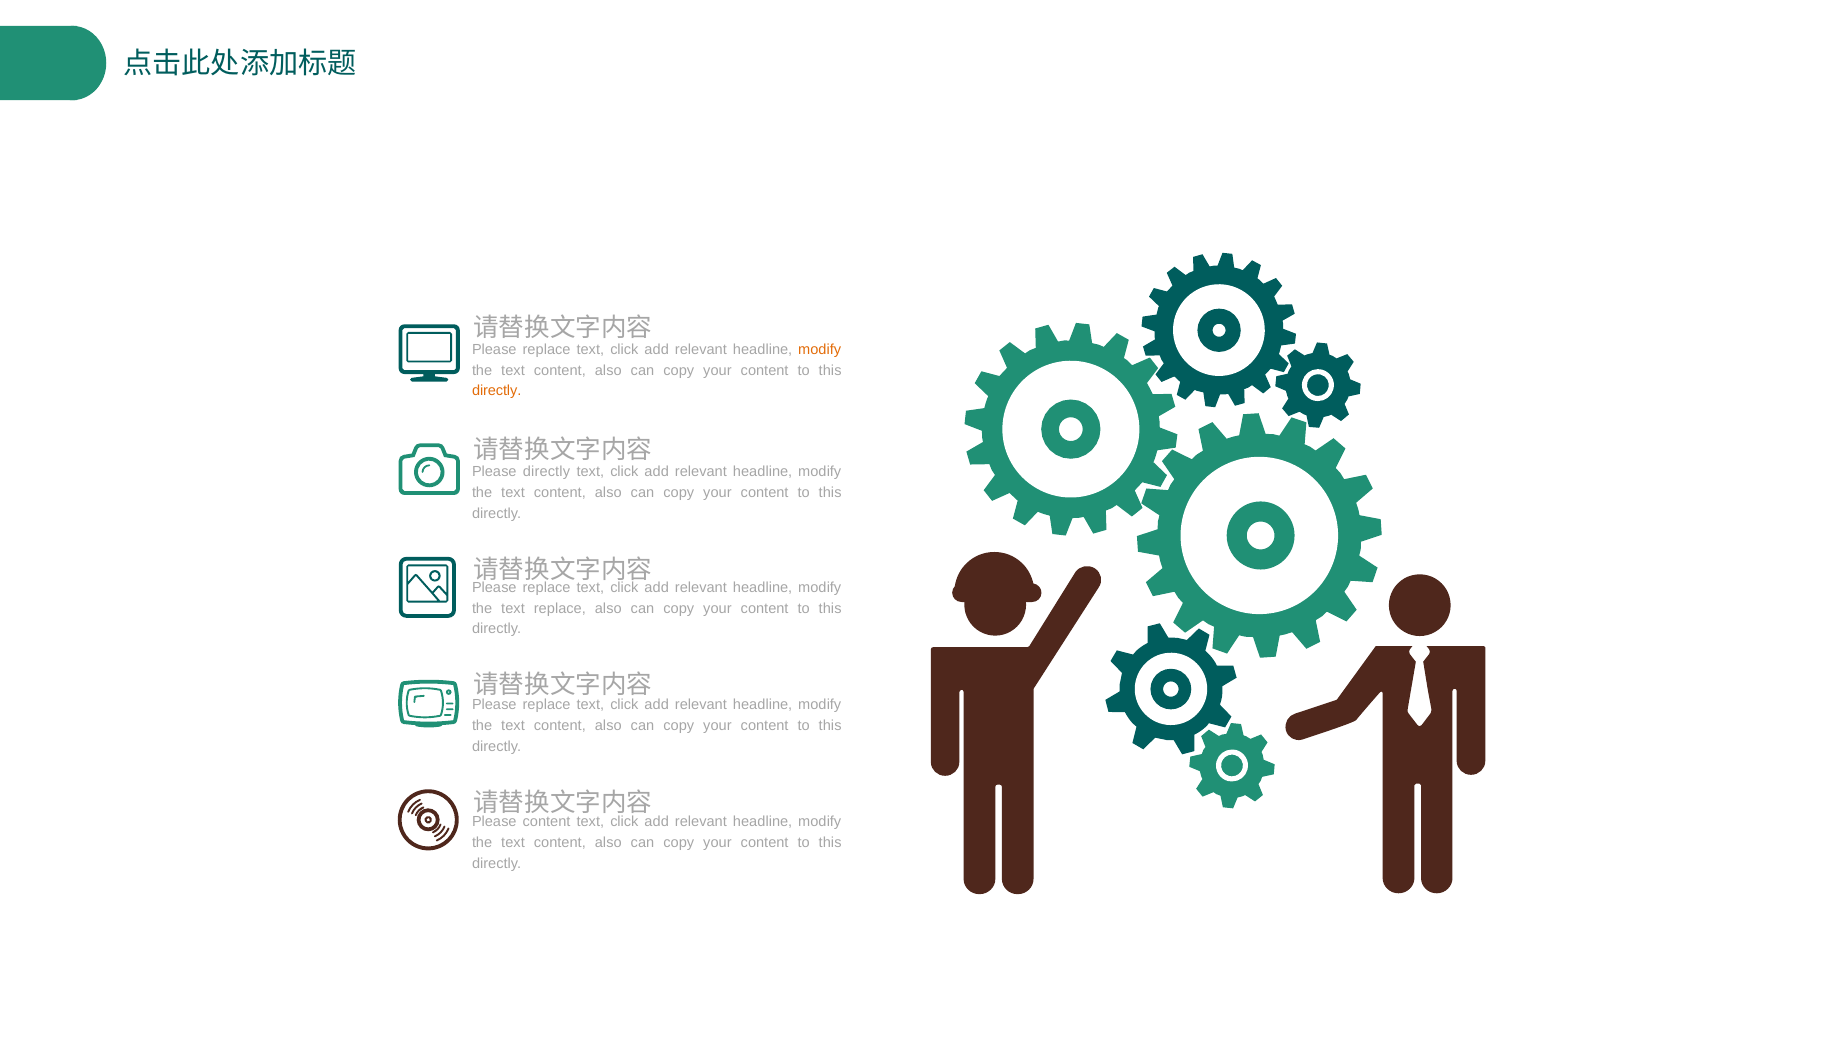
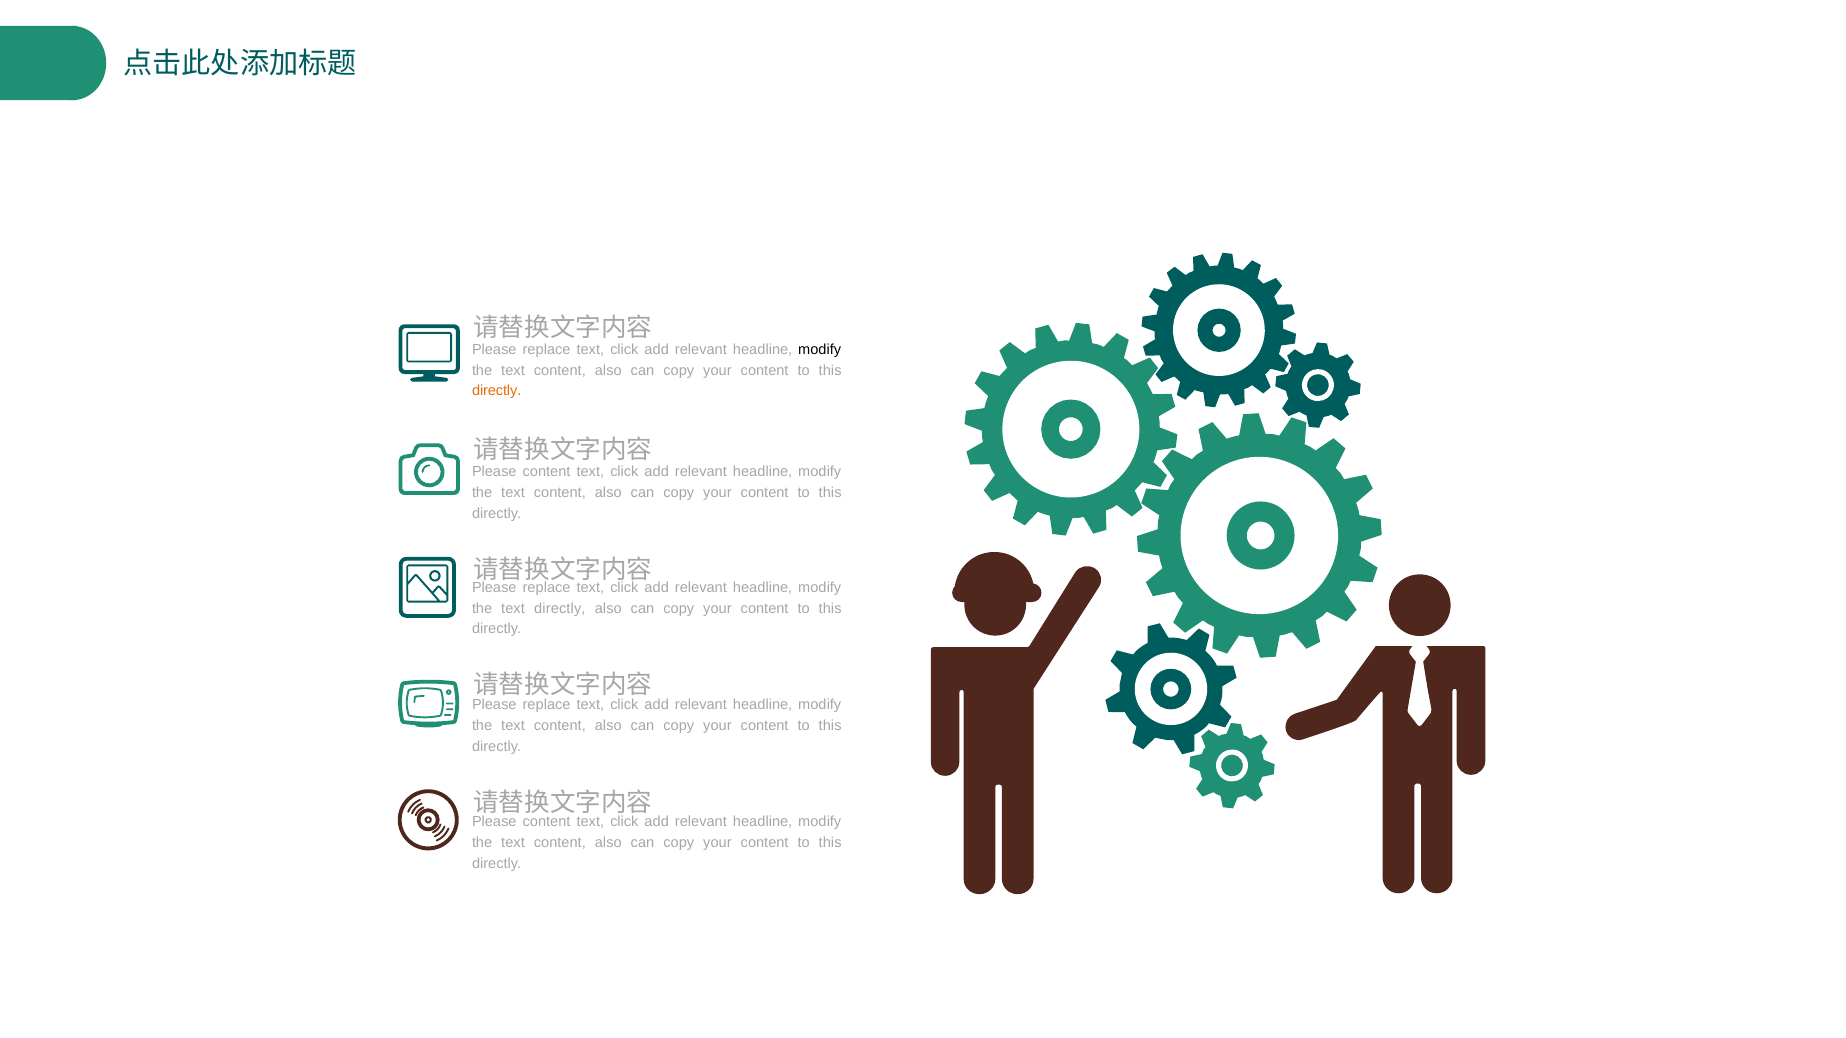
modify at (820, 349) colour: orange -> black
directly at (546, 472): directly -> content
text replace: replace -> directly
